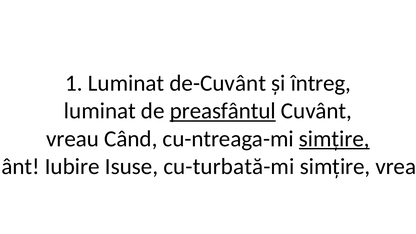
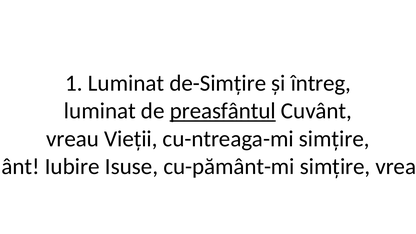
de-Cuvânt: de-Cuvânt -> de-Simțire
Când: Când -> Vieții
simțire at (334, 139) underline: present -> none
cu-turbată-mi: cu-turbată-mi -> cu-pământ-mi
